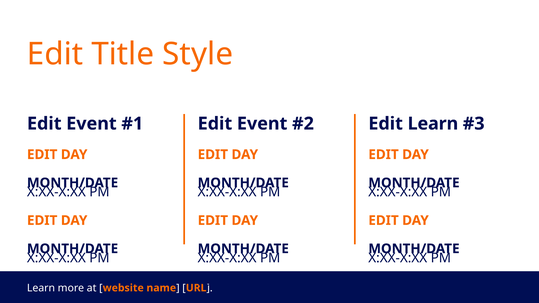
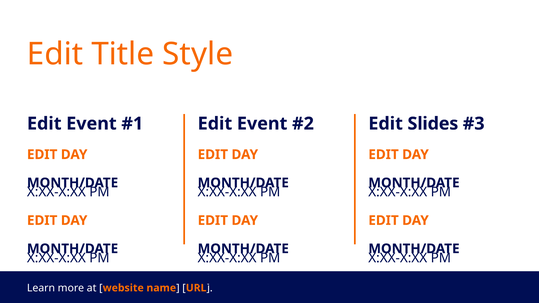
Edit Learn: Learn -> Slides
